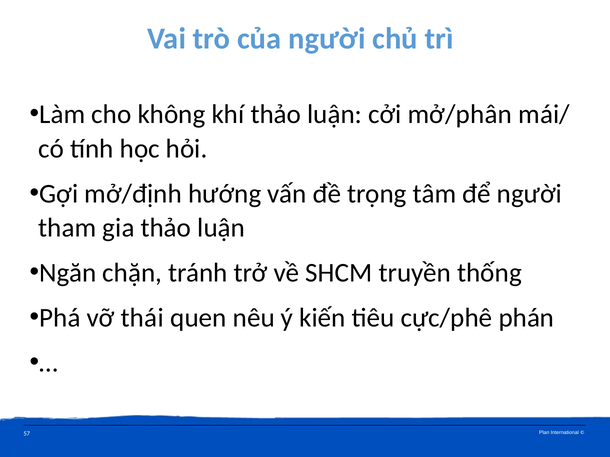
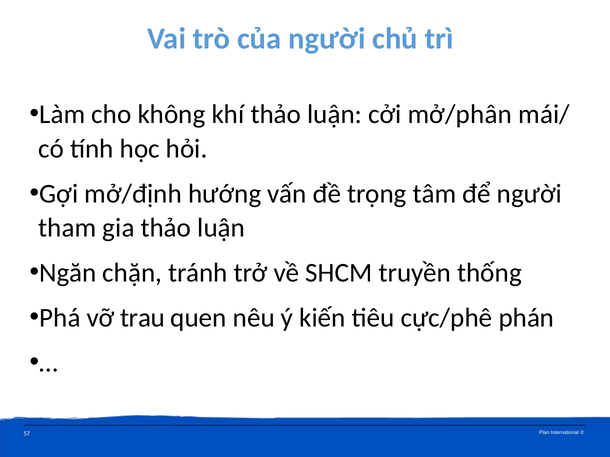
thái: thái -> trau
